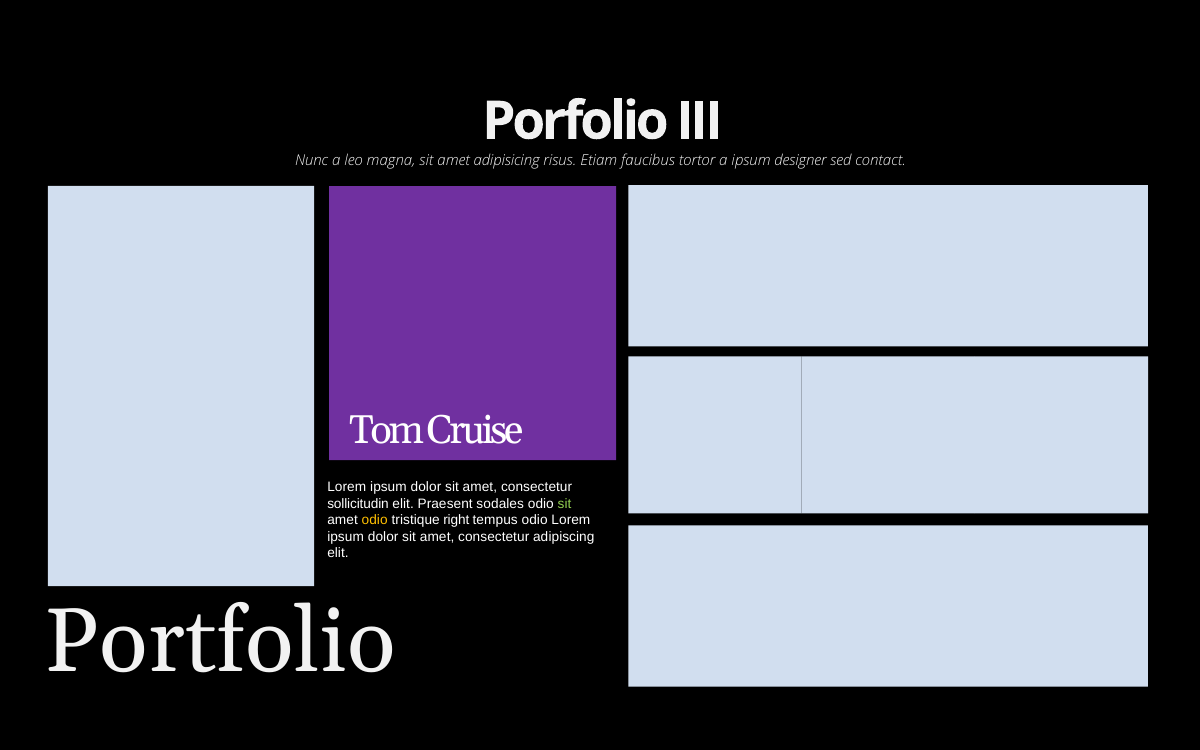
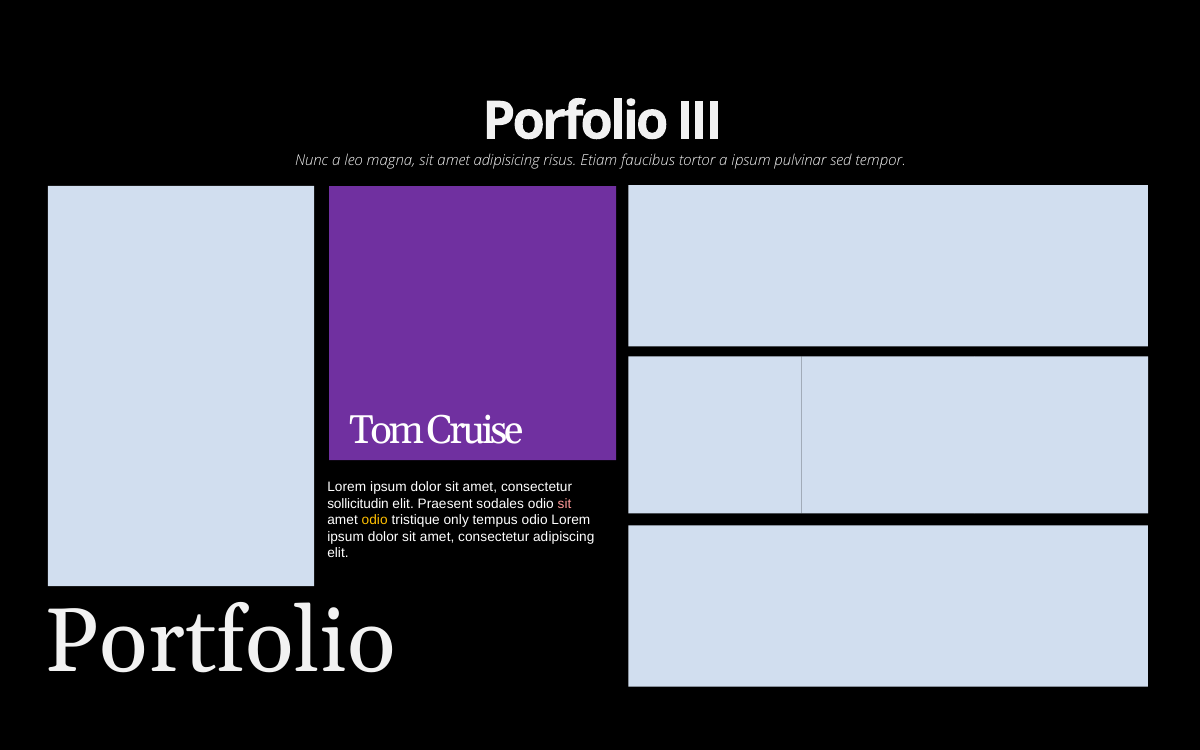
designer: designer -> pulvinar
contact: contact -> tempor
sit at (565, 504) colour: light green -> pink
right: right -> only
